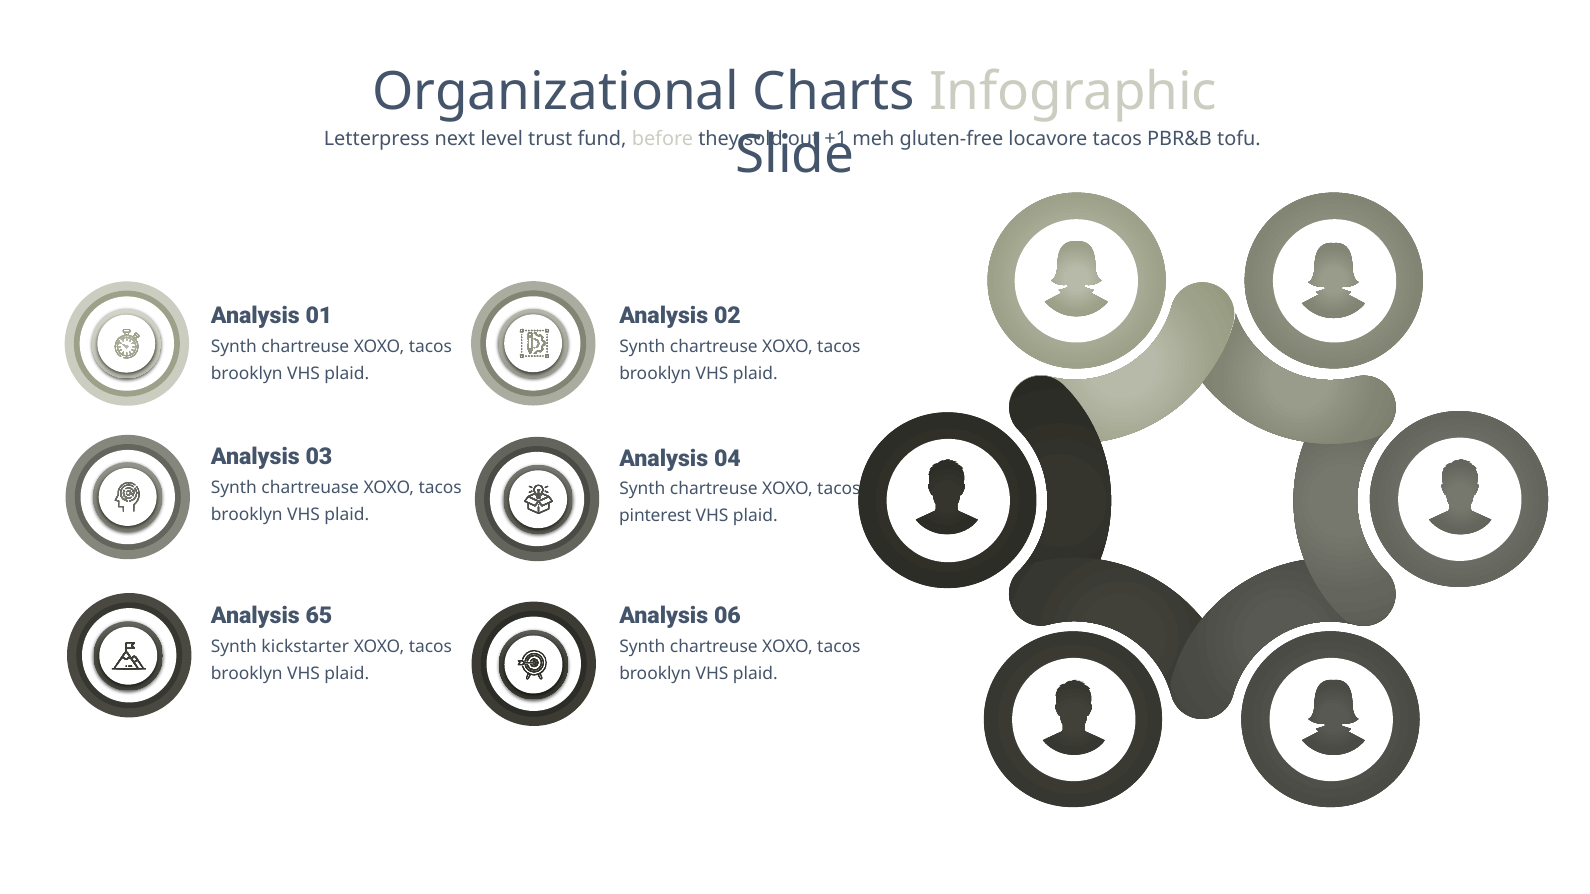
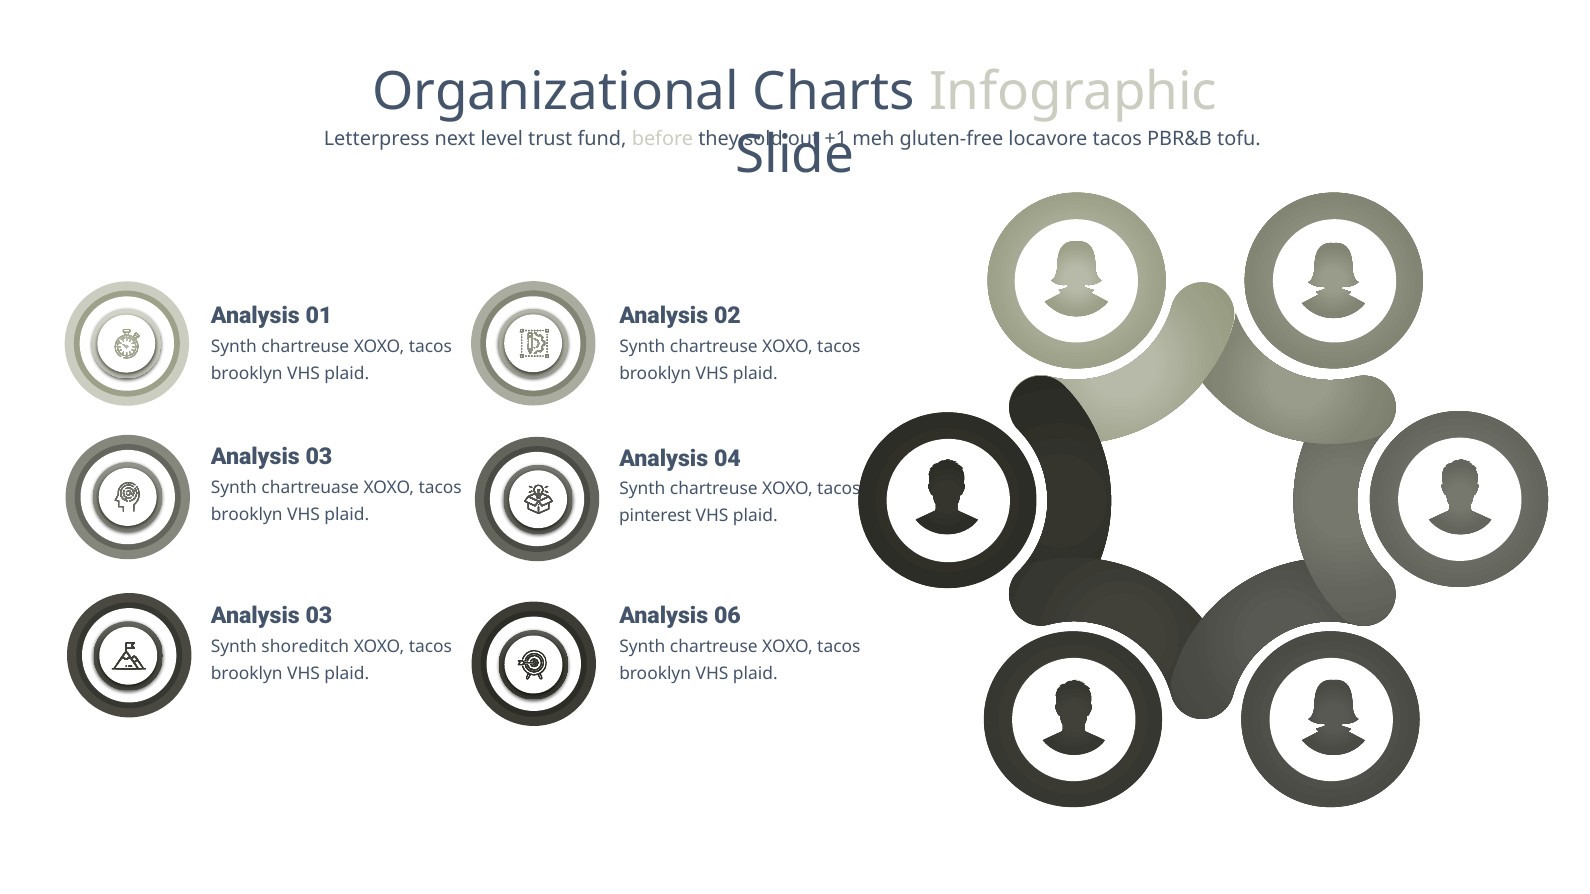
65 at (319, 616): 65 -> 03
kickstarter: kickstarter -> shoreditch
